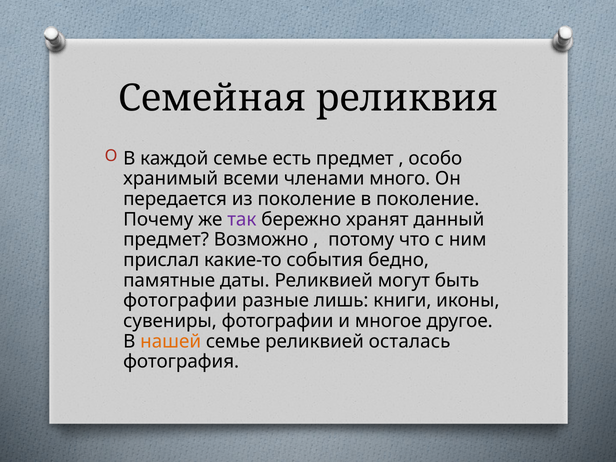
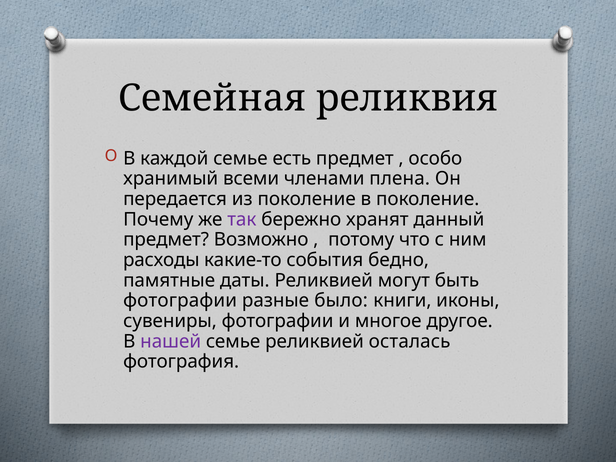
много: много -> плена
прислал: прислал -> расходы
лишь: лишь -> было
нашей colour: orange -> purple
